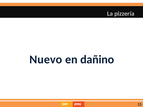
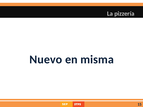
dañino: dañino -> misma
